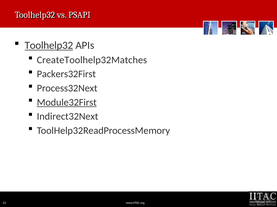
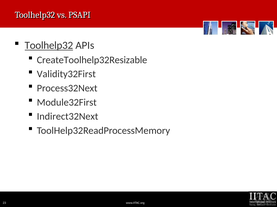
CreateToolhelp32Matches: CreateToolhelp32Matches -> CreateToolhelp32Resizable
Packers32First: Packers32First -> Validity32First
Module32First underline: present -> none
